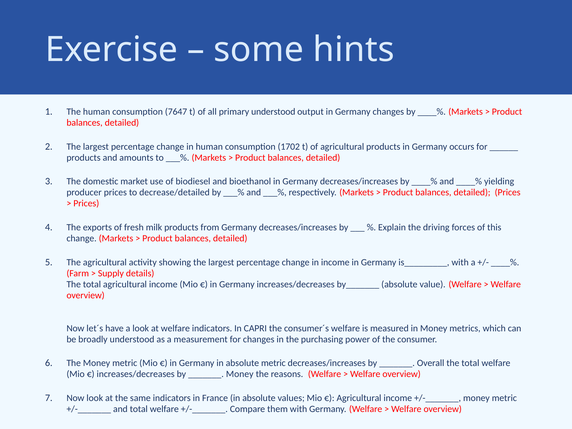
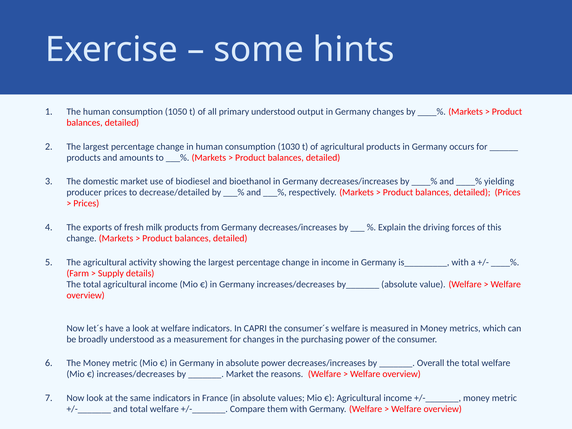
7647: 7647 -> 1050
1702: 1702 -> 1030
absolute metric: metric -> power
Money at (240, 374): Money -> Market
